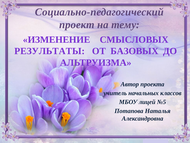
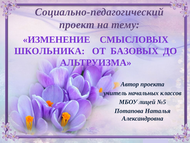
РЕЗУЛЬТАТЫ: РЕЗУЛЬТАТЫ -> ШКОЛЬНИКА
